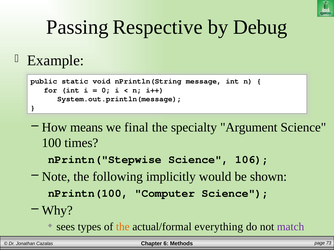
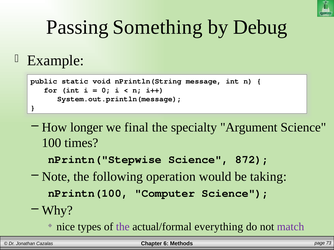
Respective: Respective -> Something
means: means -> longer
106: 106 -> 872
implicitly: implicitly -> operation
shown: shown -> taking
sees: sees -> nice
the at (123, 227) colour: orange -> purple
